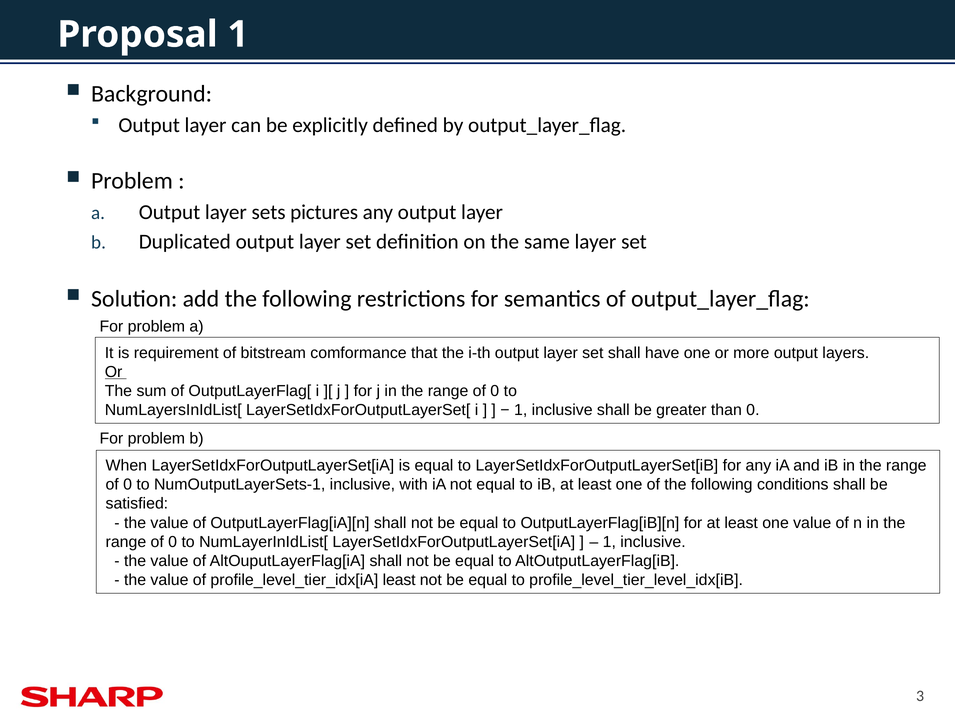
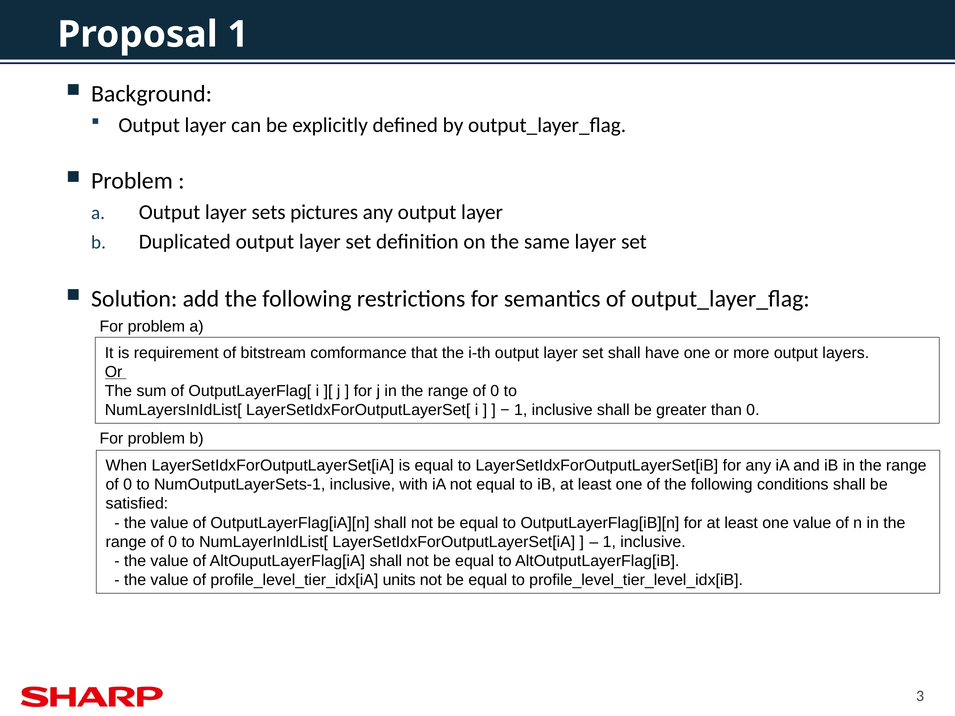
profile_level_tier_idx[iA least: least -> units
